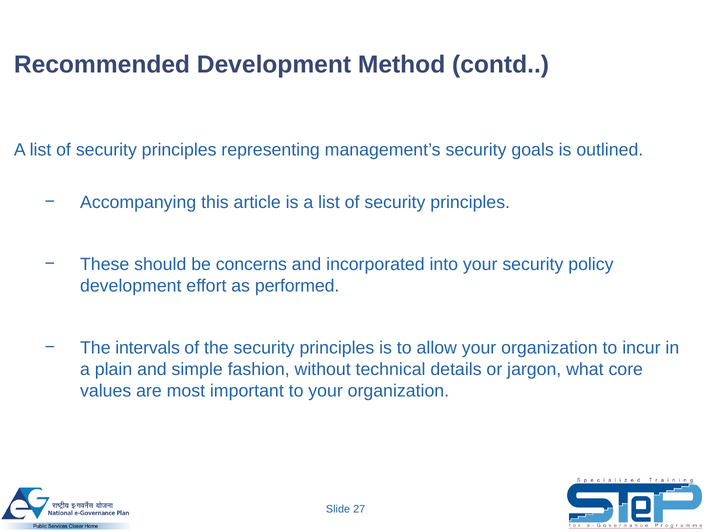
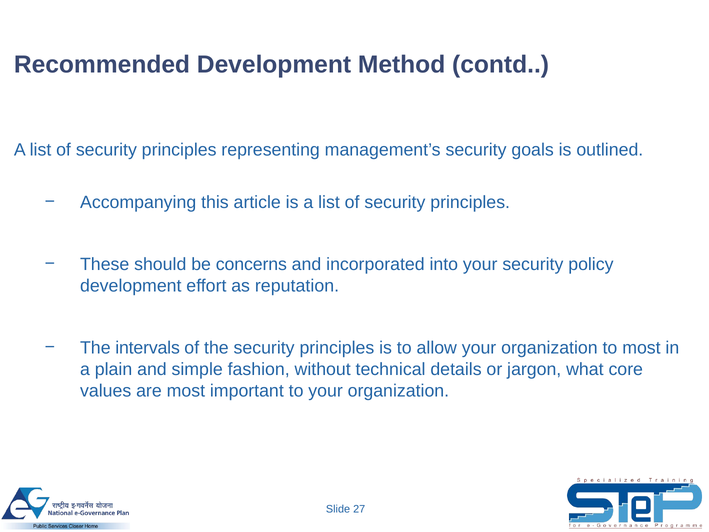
performed: performed -> reputation
to incur: incur -> most
